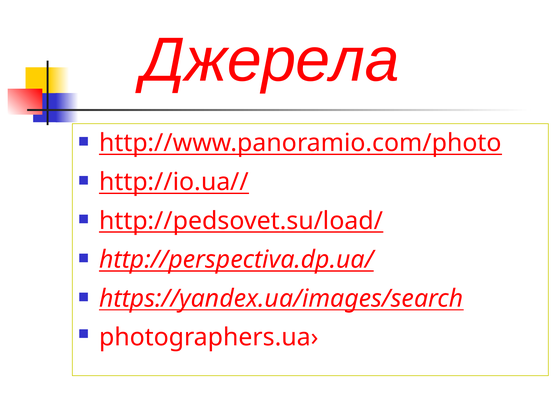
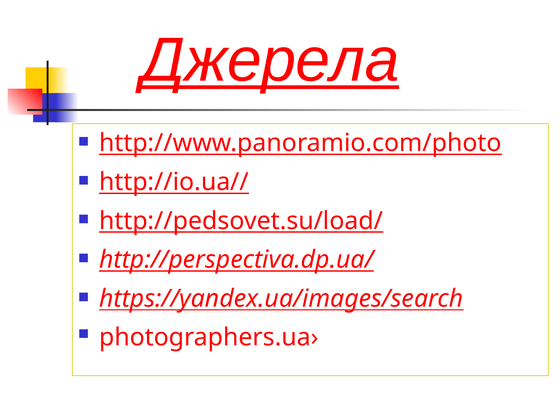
Джерела underline: none -> present
